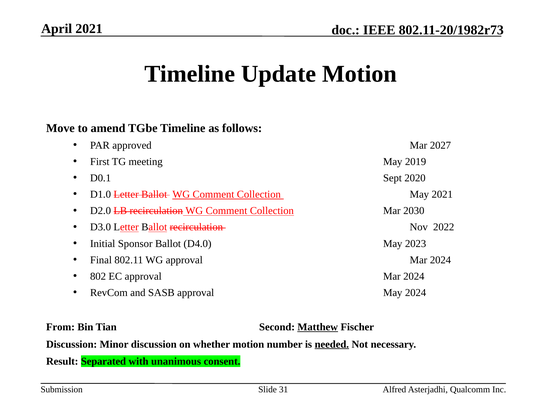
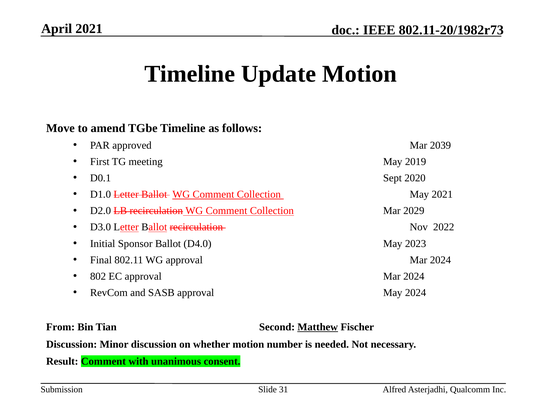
2027: 2027 -> 2039
2030: 2030 -> 2029
needed underline: present -> none
Result Separated: Separated -> Comment
